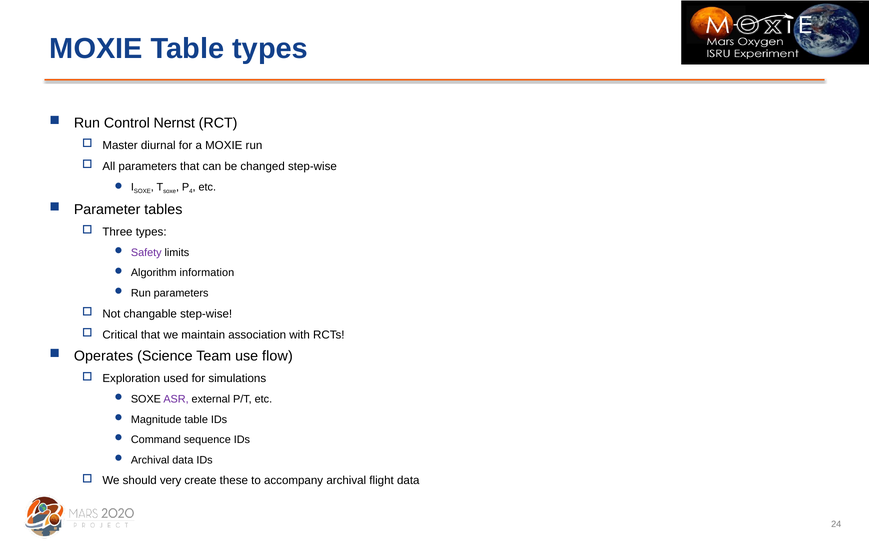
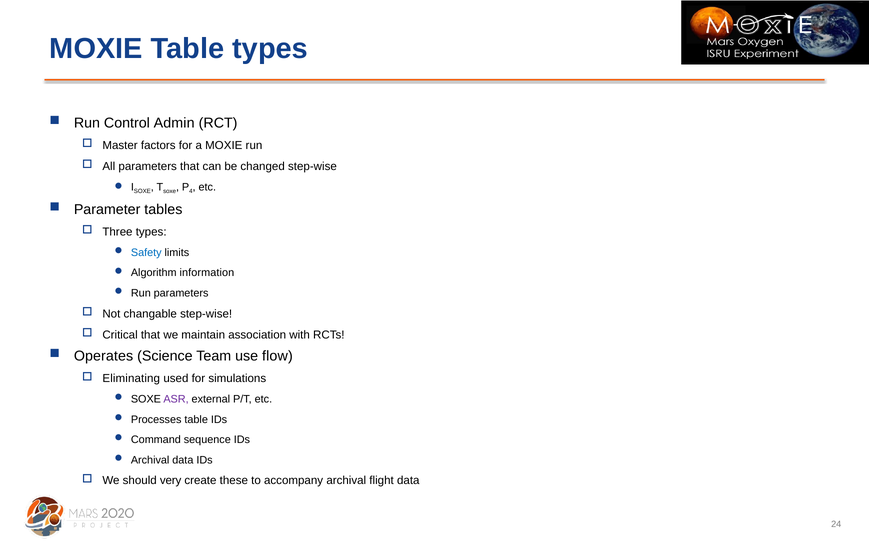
Nernst: Nernst -> Admin
diurnal: diurnal -> factors
Safety colour: purple -> blue
Exploration: Exploration -> Eliminating
Magnitude: Magnitude -> Processes
